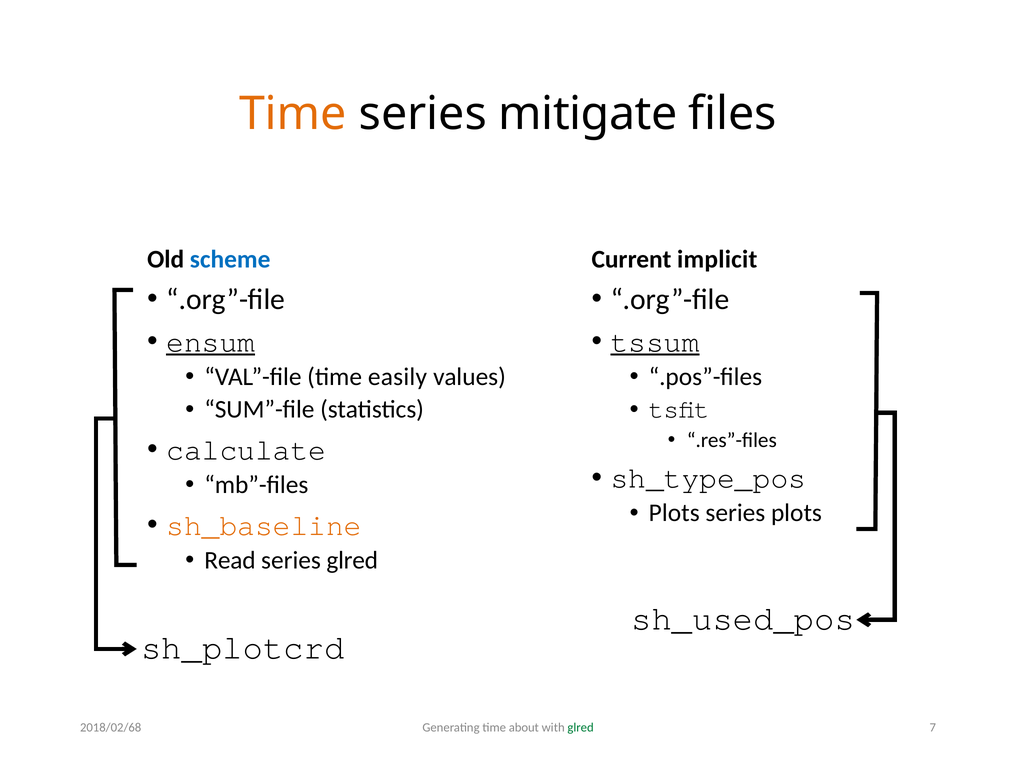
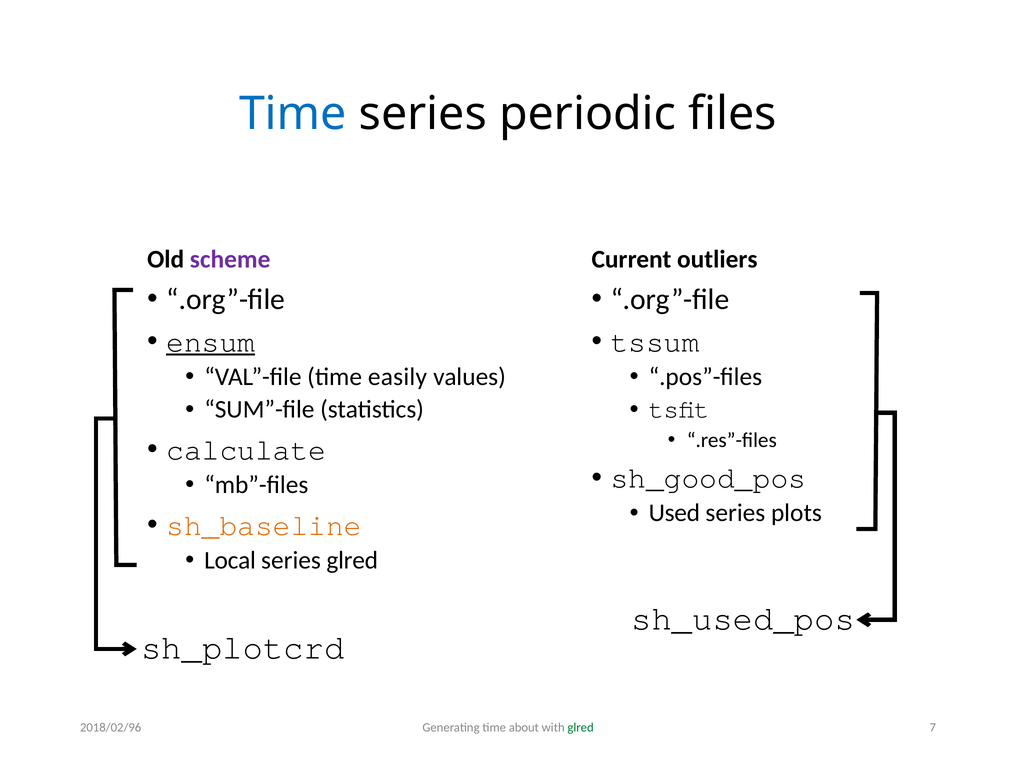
Time at (293, 114) colour: orange -> blue
mitigate: mitigate -> periodic
scheme colour: blue -> purple
implicit: implicit -> outliers
tssum underline: present -> none
sh_type_pos: sh_type_pos -> sh_good_pos
Plots at (674, 513): Plots -> Used
Read: Read -> Local
2018/02/68: 2018/02/68 -> 2018/02/96
